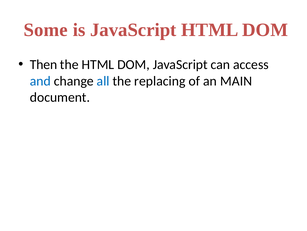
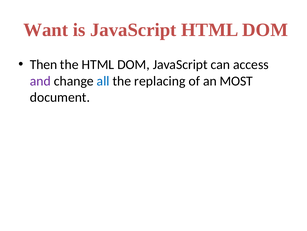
Some: Some -> Want
and colour: blue -> purple
MAIN: MAIN -> MOST
